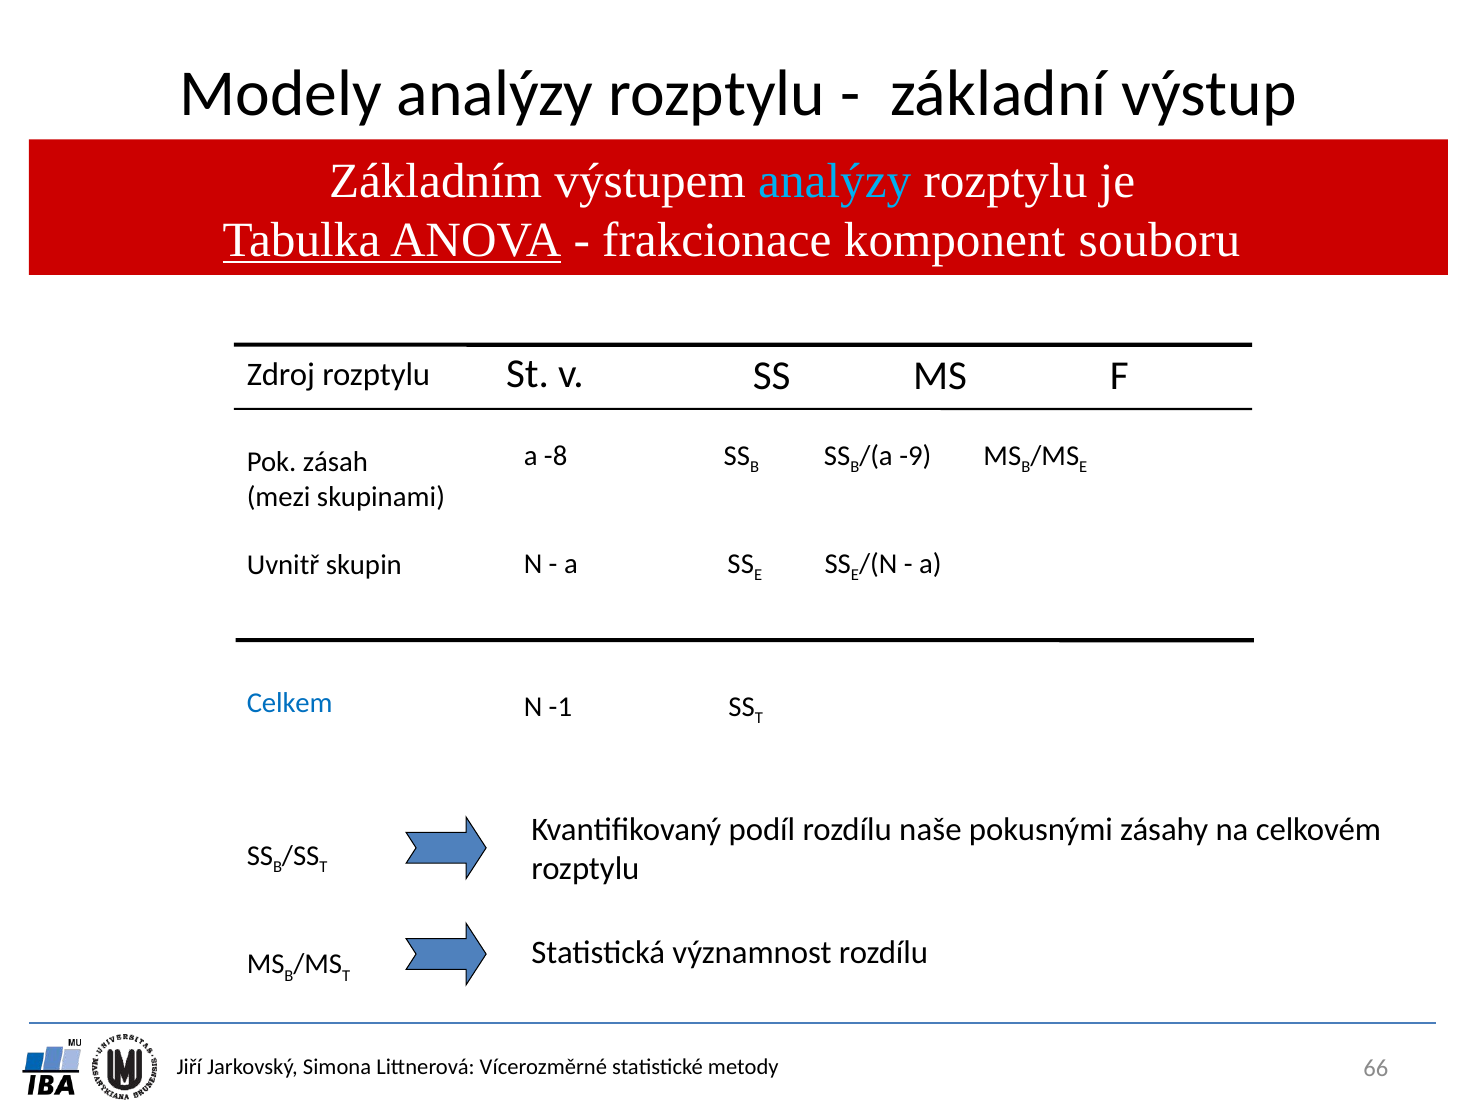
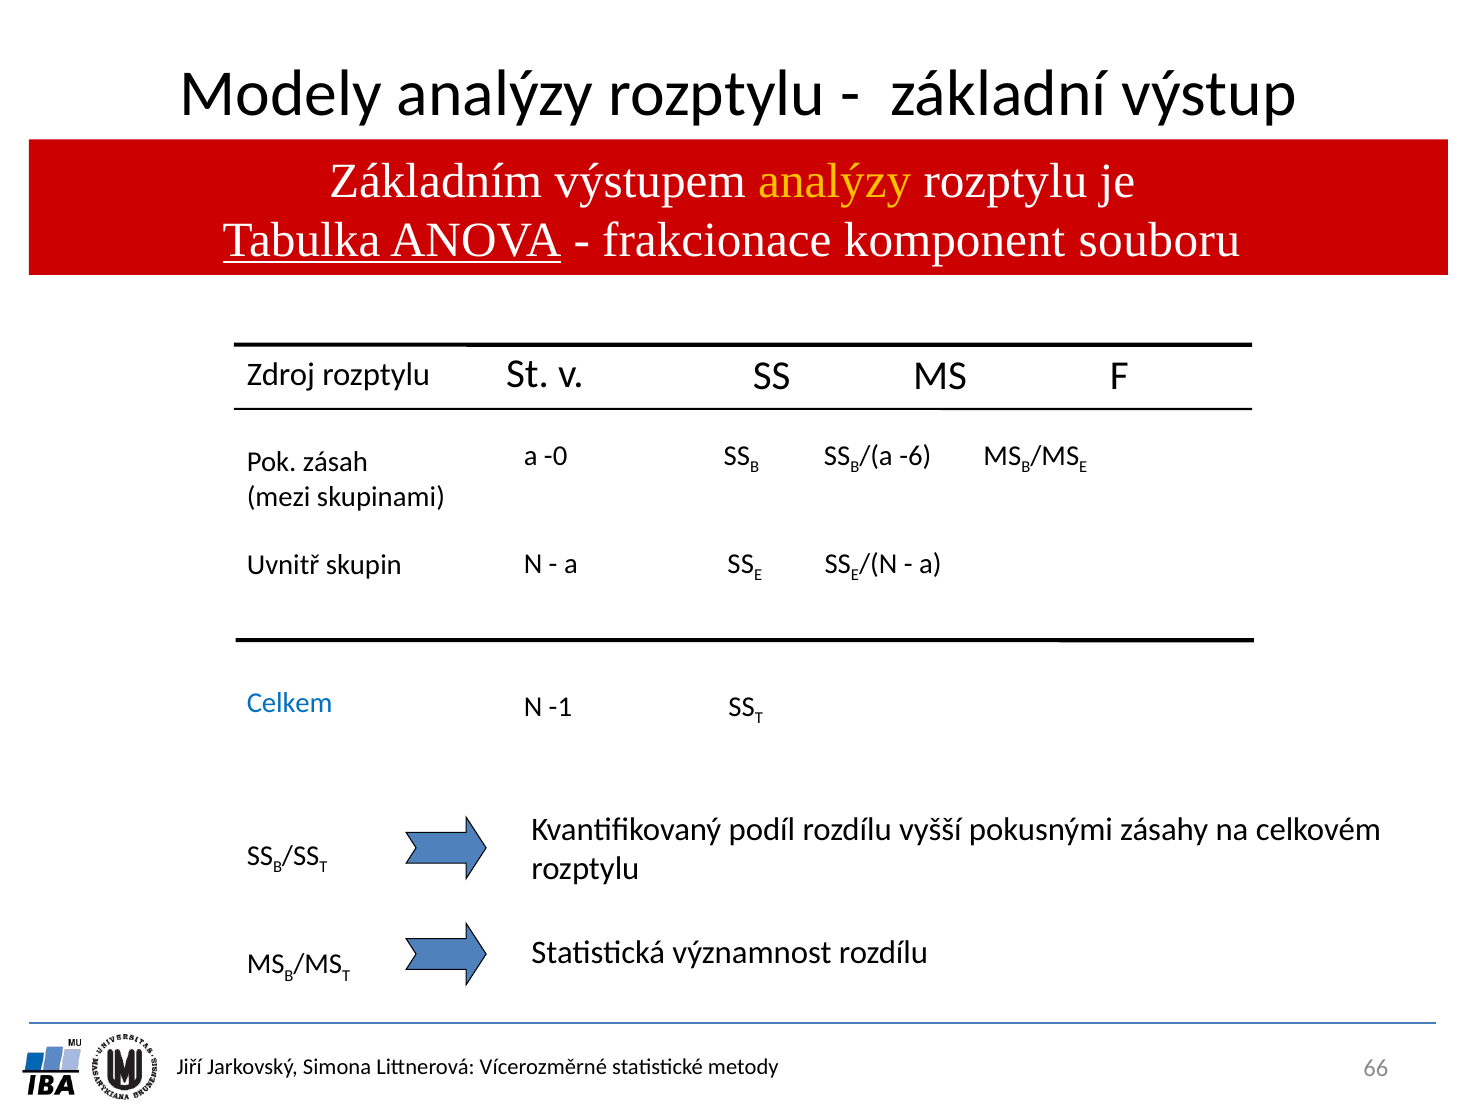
analýzy at (835, 181) colour: light blue -> yellow
-8: -8 -> -0
-9: -9 -> -6
naše: naše -> vyšší
